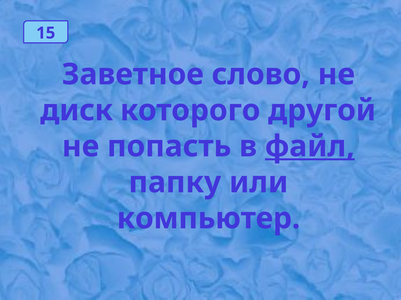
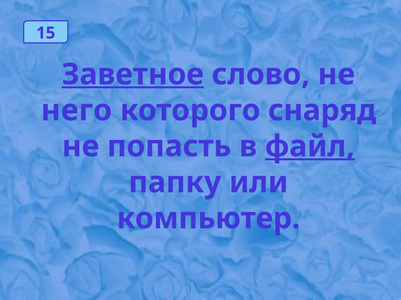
Заветное underline: none -> present
диск: диск -> него
другой: другой -> снаряд
